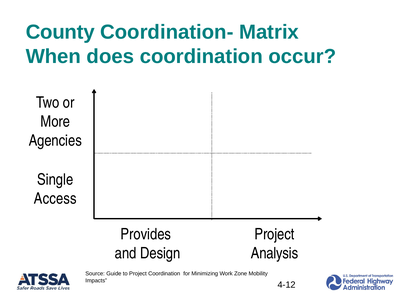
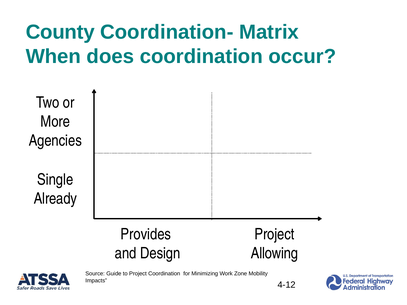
Access: Access -> Already
Analysis: Analysis -> Allowing
